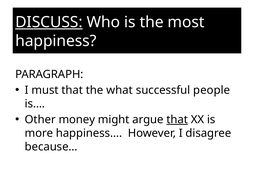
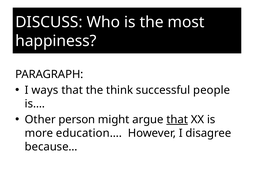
DISCUSS underline: present -> none
must: must -> ways
what: what -> think
money: money -> person
happiness…: happiness… -> education…
